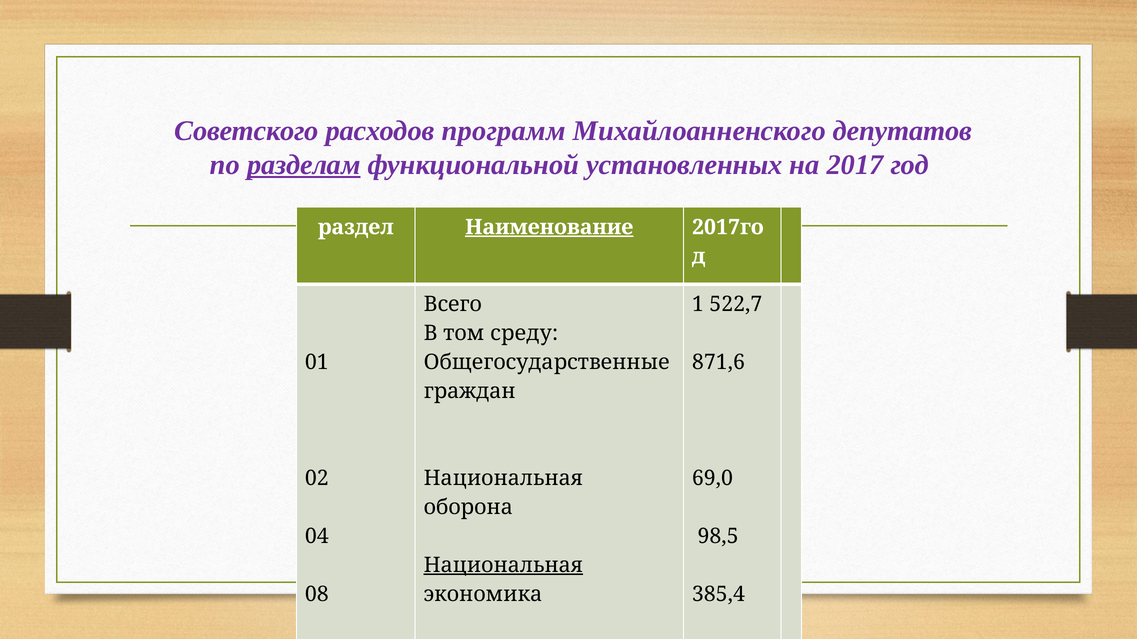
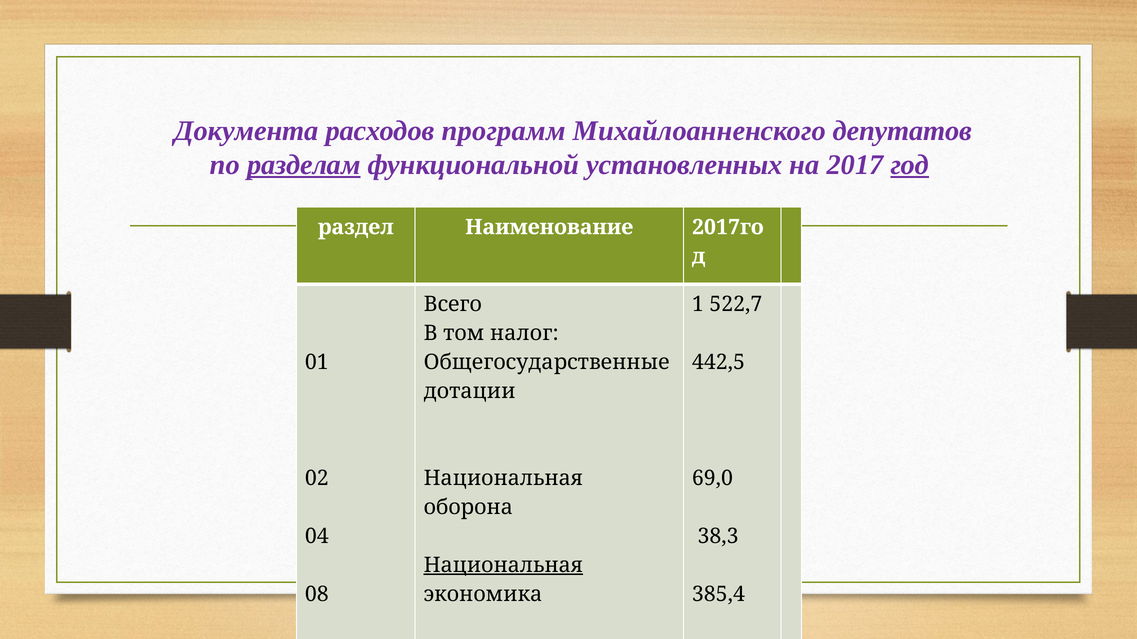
Советского: Советского -> Документа
год underline: none -> present
Наименование underline: present -> none
среду: среду -> налог
871,6: 871,6 -> 442,5
граждан: граждан -> дотации
98,5: 98,5 -> 38,3
